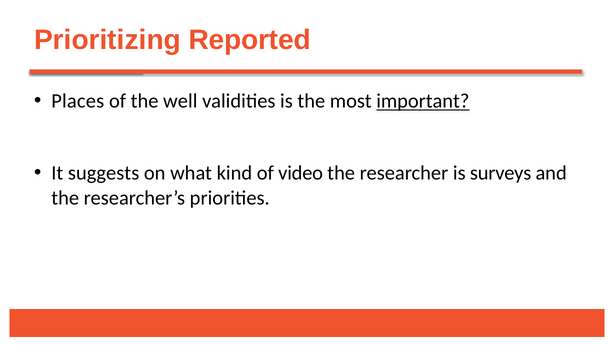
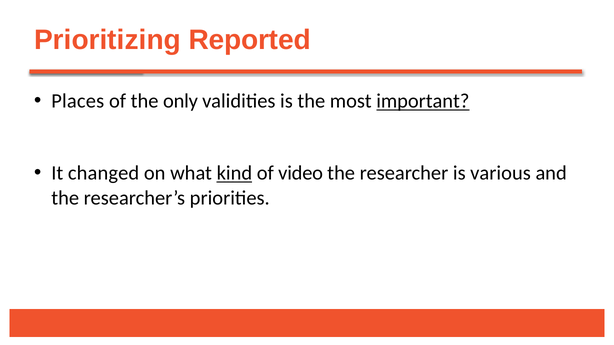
well: well -> only
suggests: suggests -> changed
kind underline: none -> present
surveys: surveys -> various
